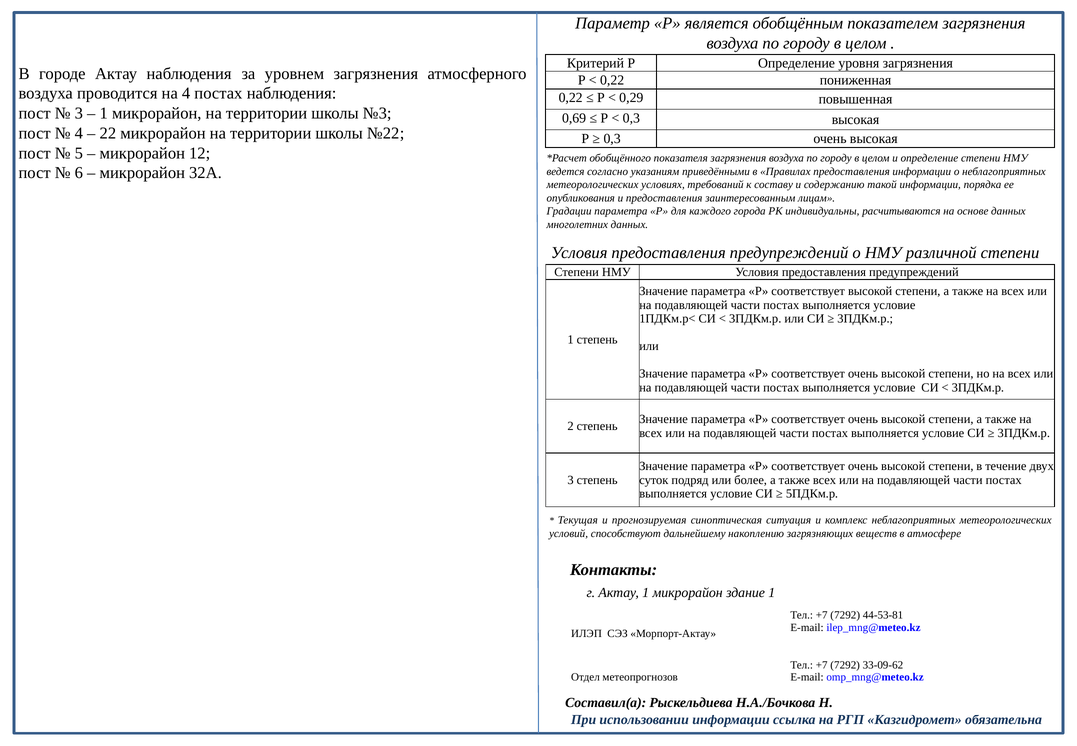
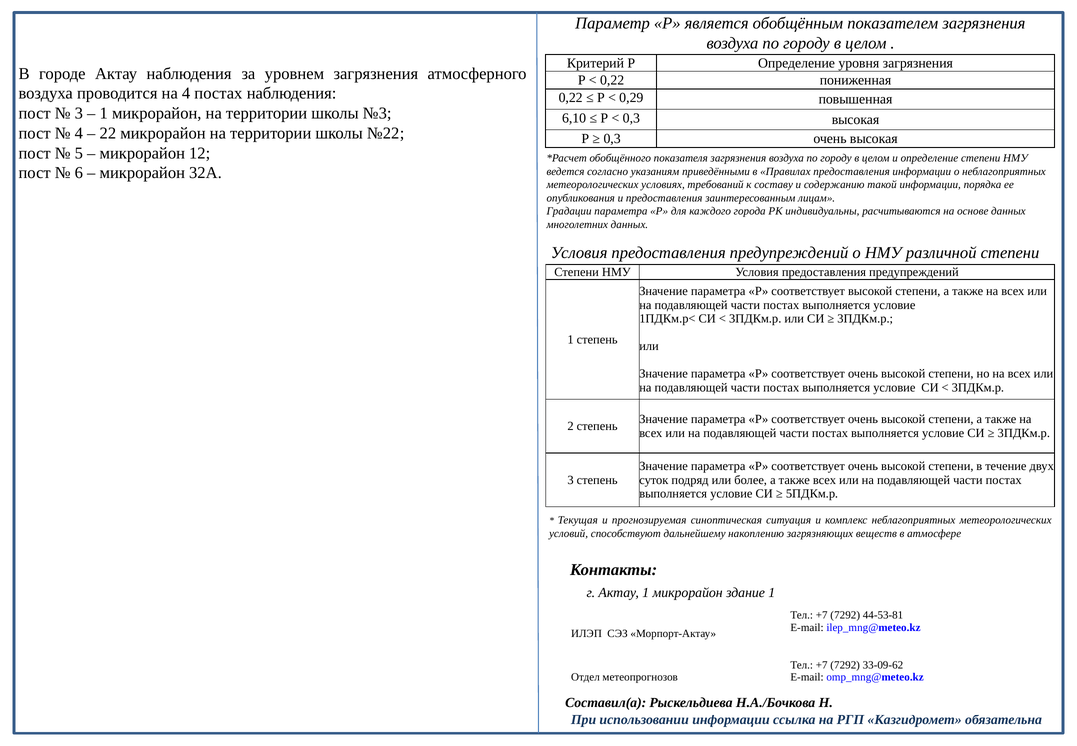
0,69: 0,69 -> 6,10
